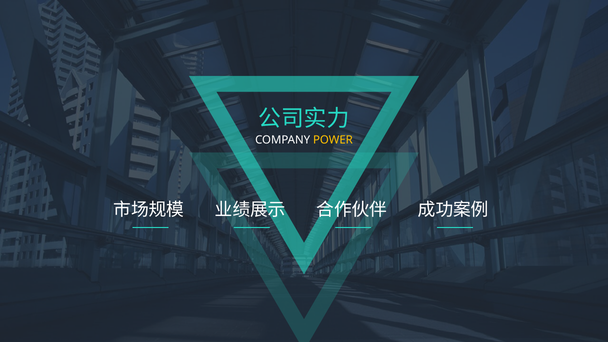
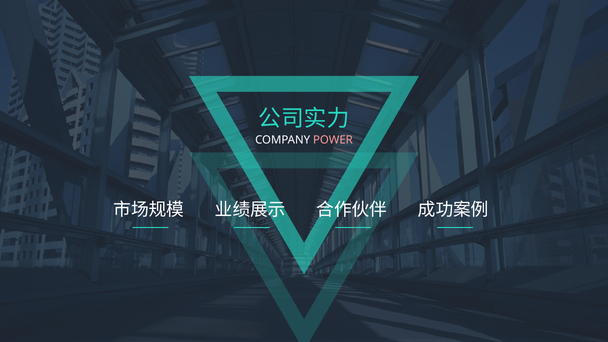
POWER colour: yellow -> pink
